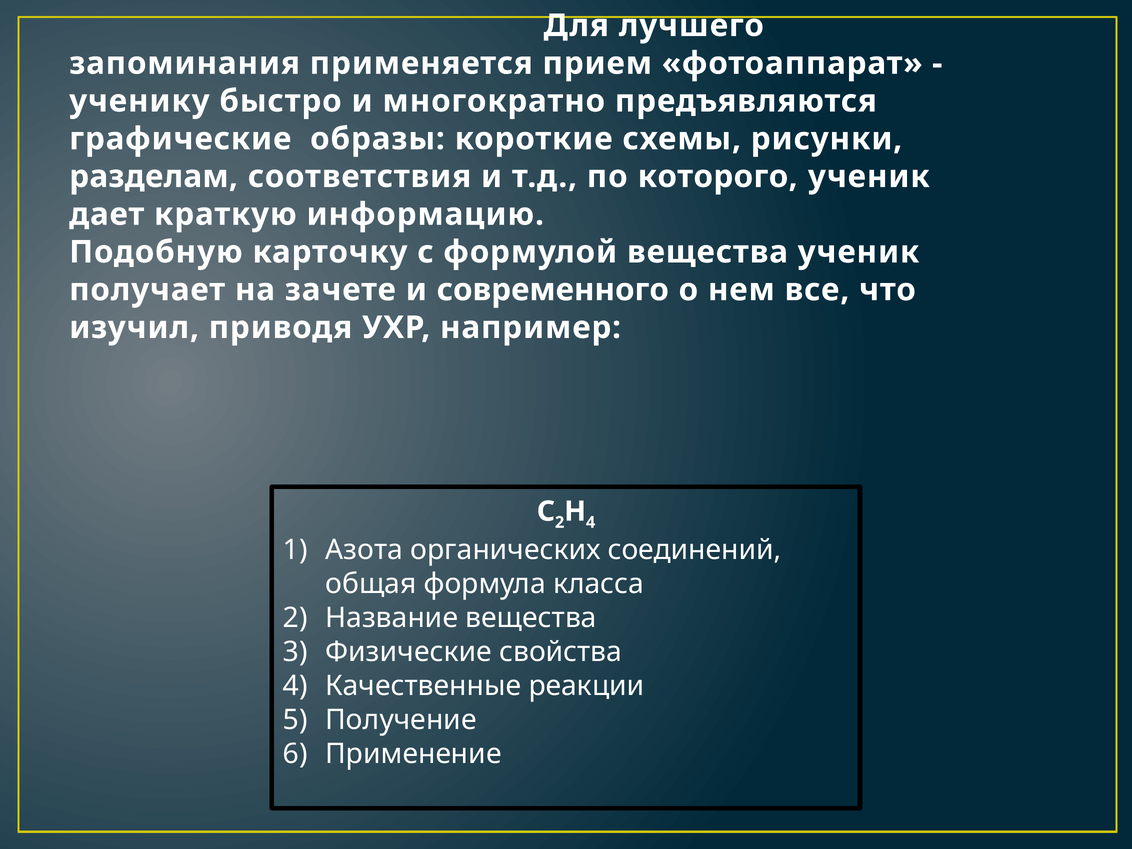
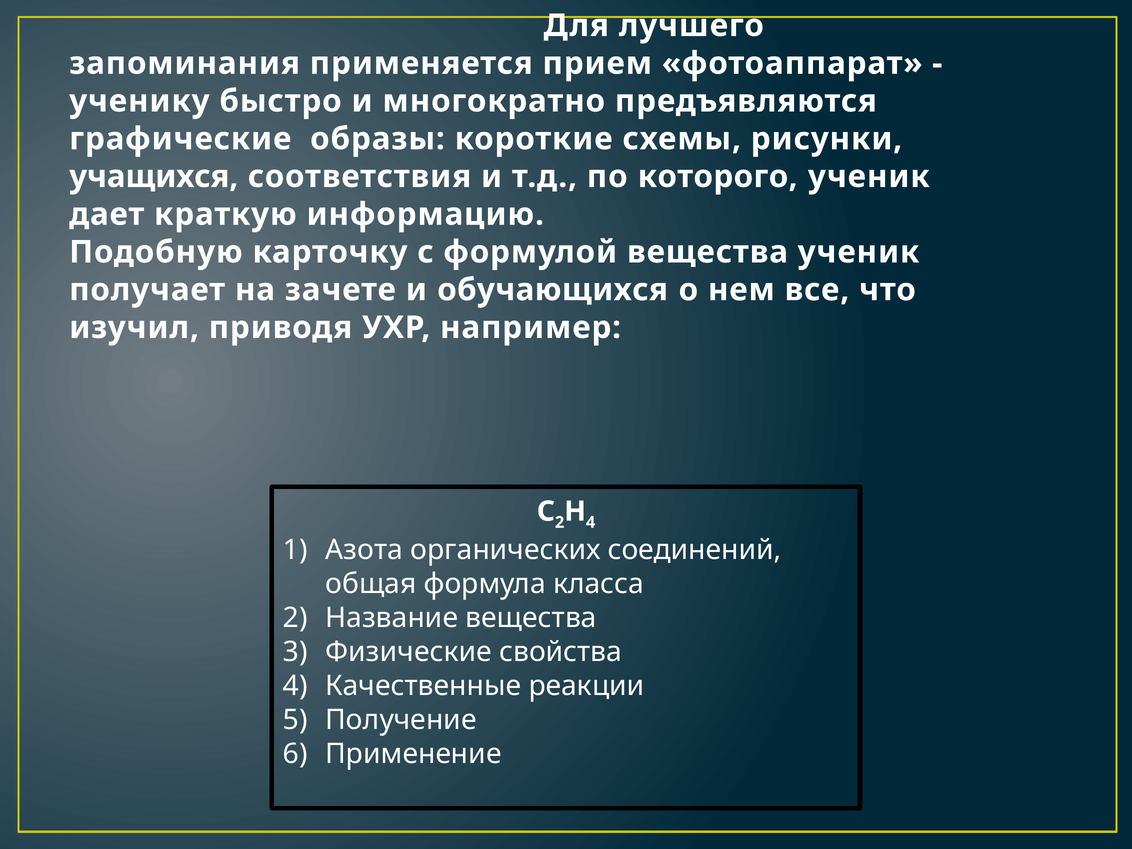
разделам: разделам -> учащихся
современного: современного -> обучающихся
